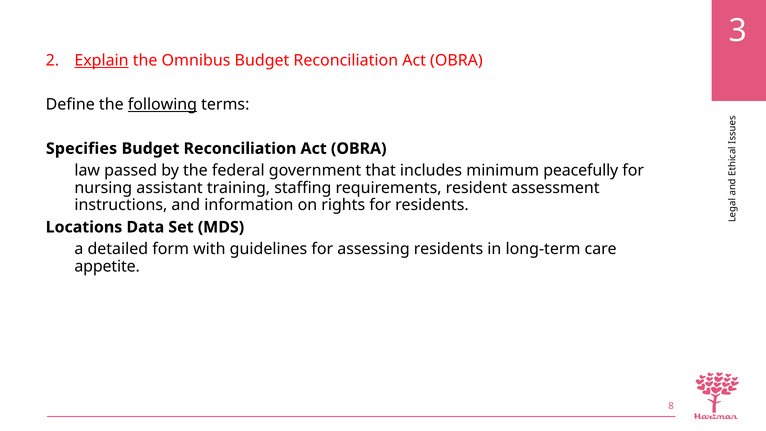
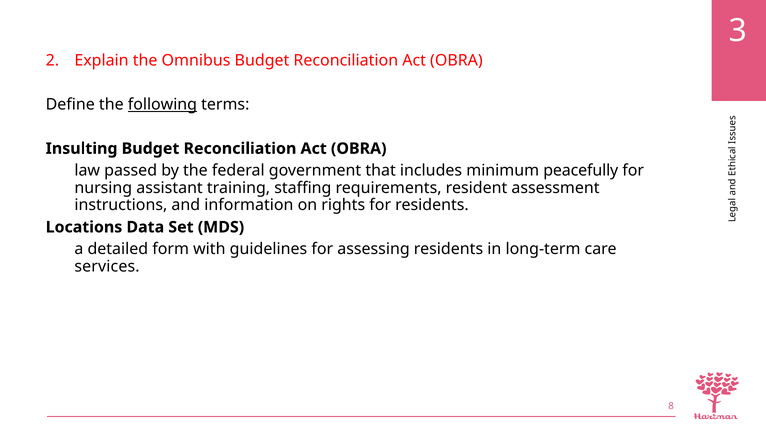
Explain underline: present -> none
Specifies: Specifies -> Insulting
appetite: appetite -> services
